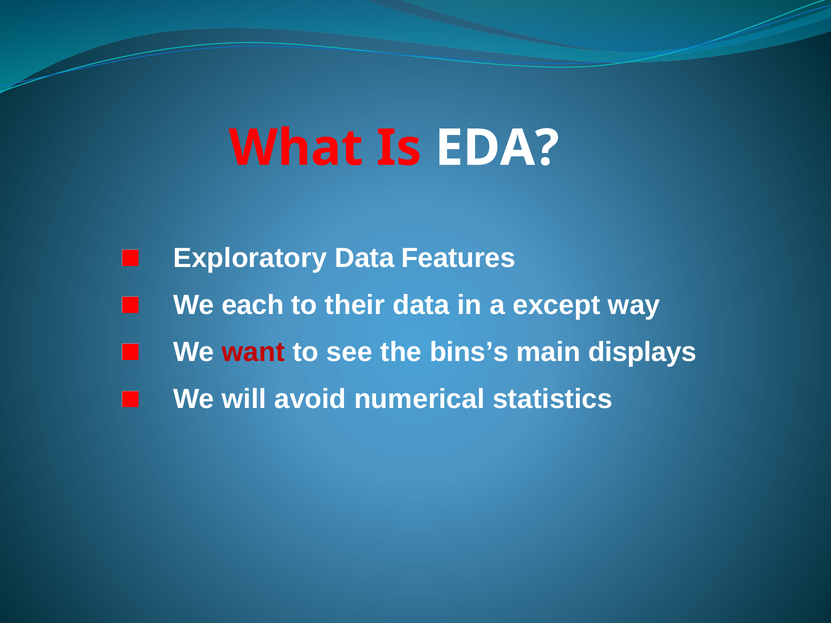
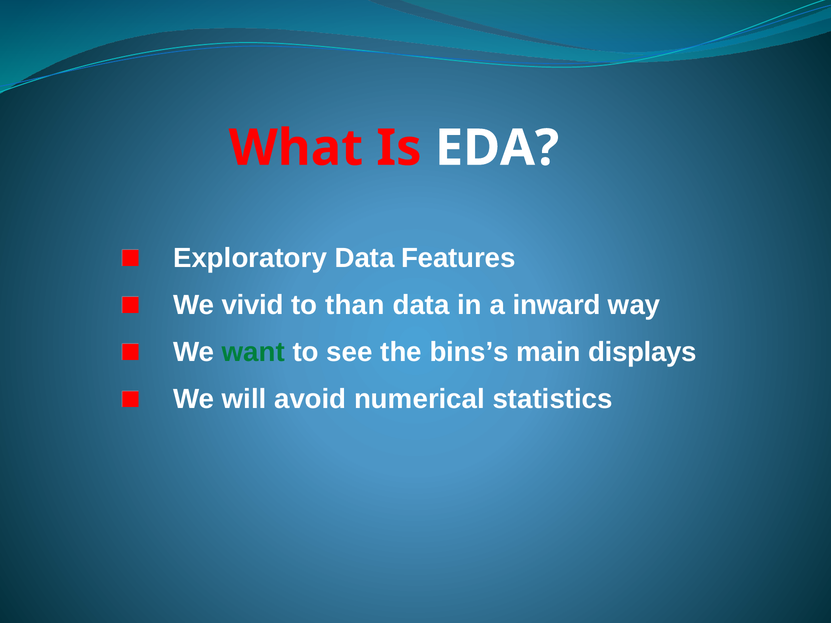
each: each -> vivid
their: their -> than
except: except -> inward
want colour: red -> green
